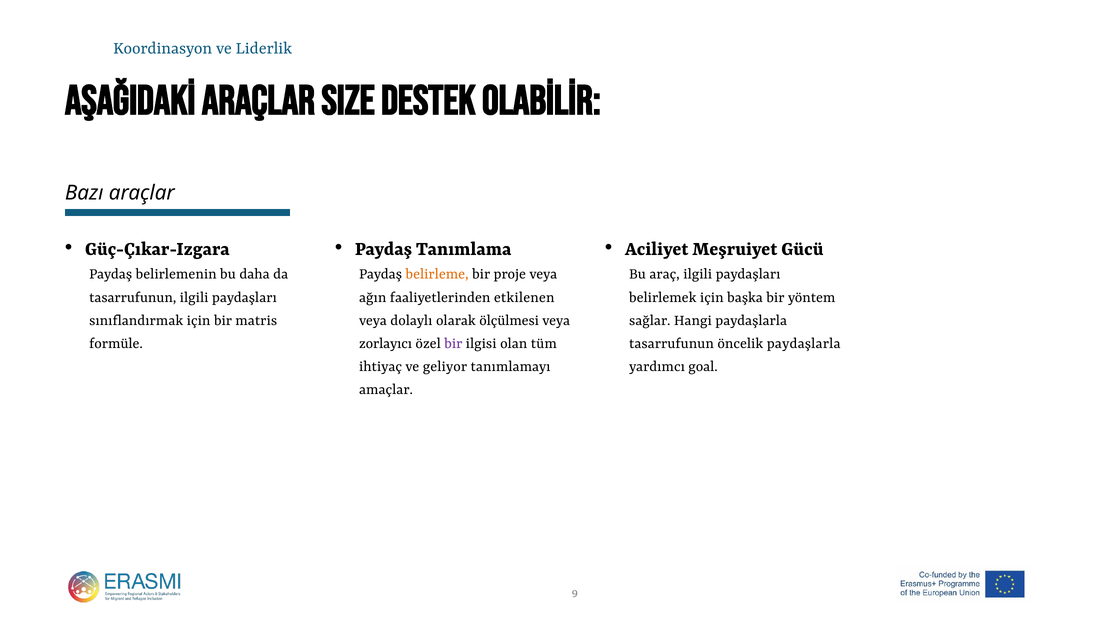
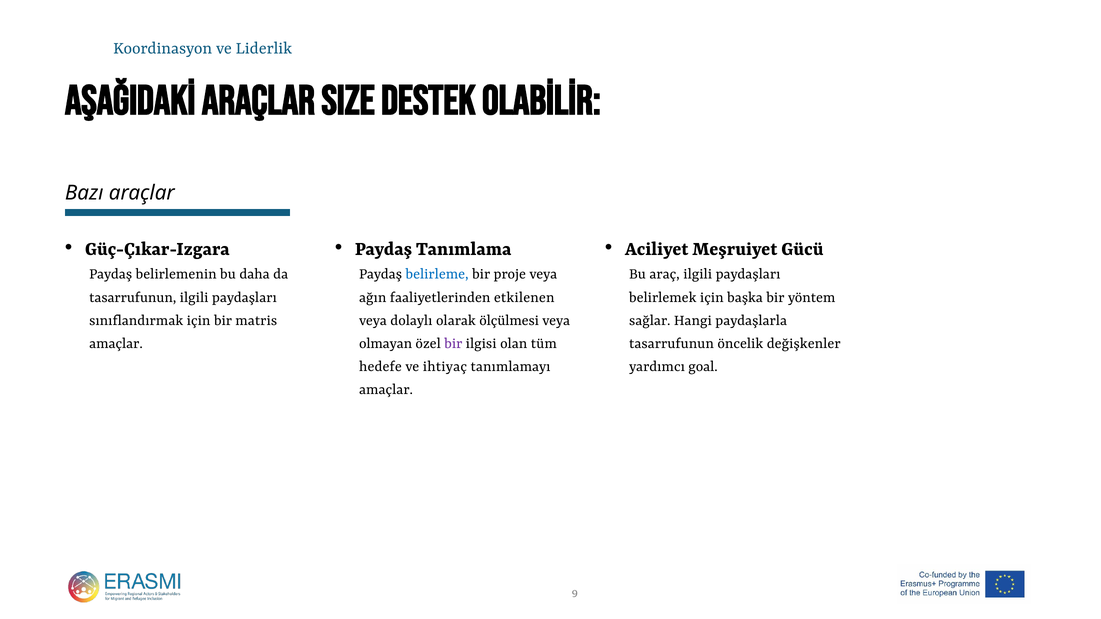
belirleme colour: orange -> blue
formüle at (116, 343): formüle -> amaçlar
zorlayıcı: zorlayıcı -> olmayan
öncelik paydaşlarla: paydaşlarla -> değişkenler
ihtiyaç: ihtiyaç -> hedefe
geliyor: geliyor -> ihtiyaç
